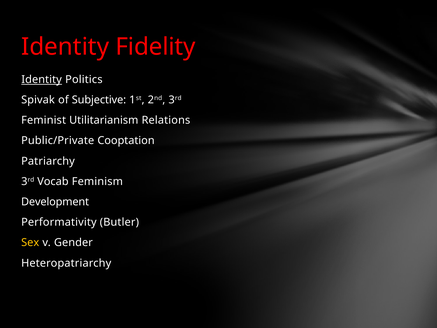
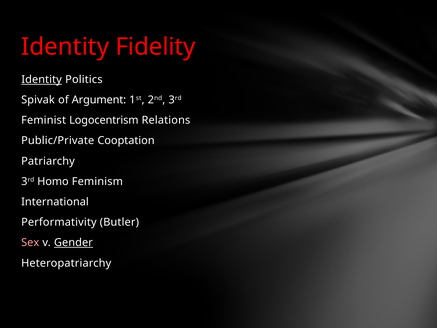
Subjective: Subjective -> Argument
Utilitarianism: Utilitarianism -> Logocentrism
Vocab: Vocab -> Homo
Development: Development -> International
Sex colour: yellow -> pink
Gender underline: none -> present
